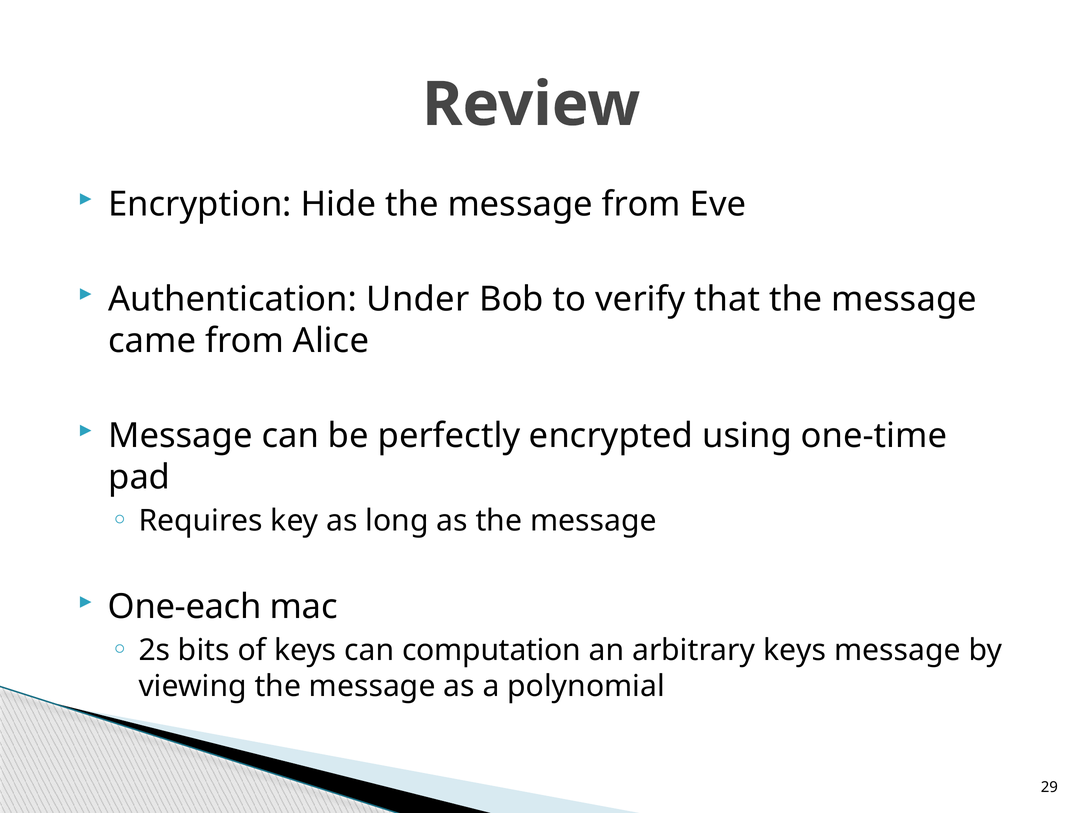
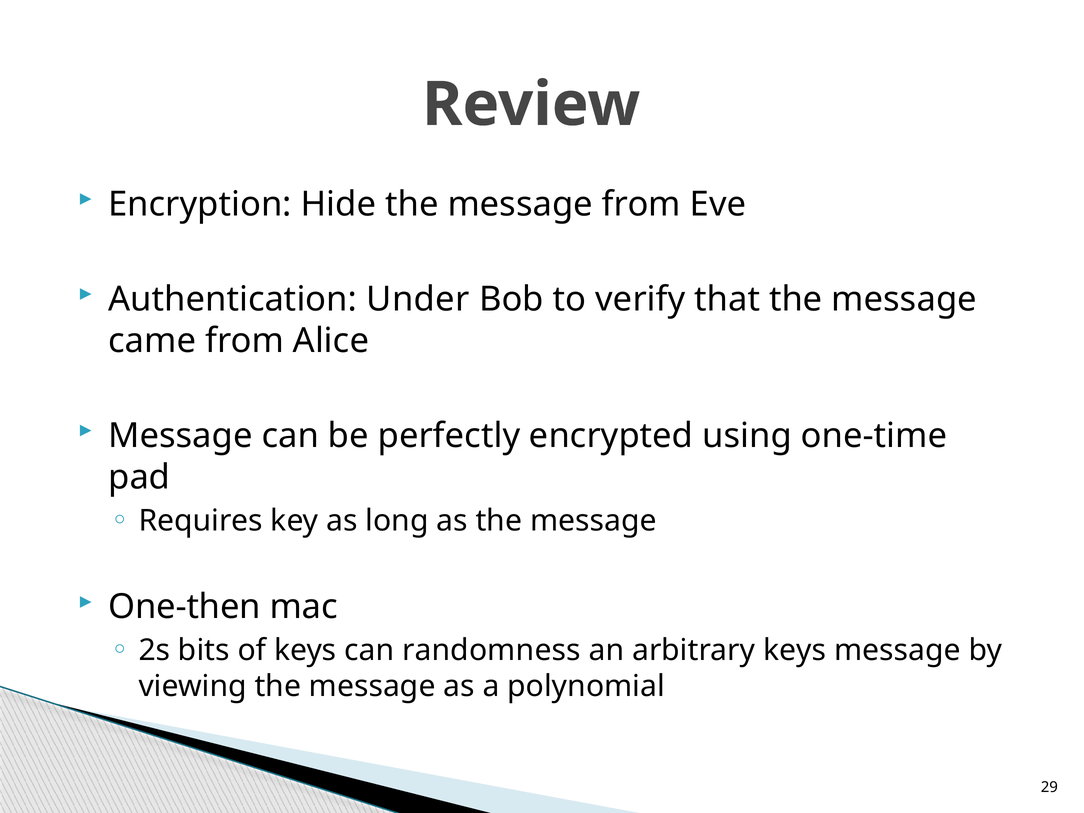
One-each: One-each -> One-then
computation: computation -> randomness
